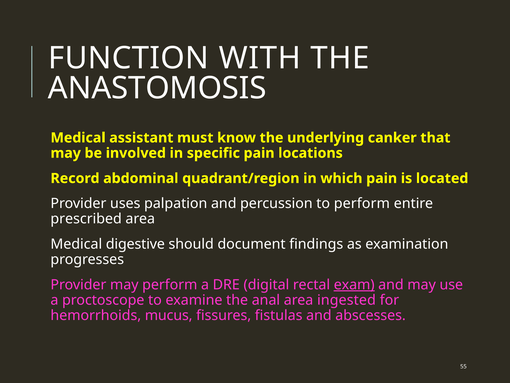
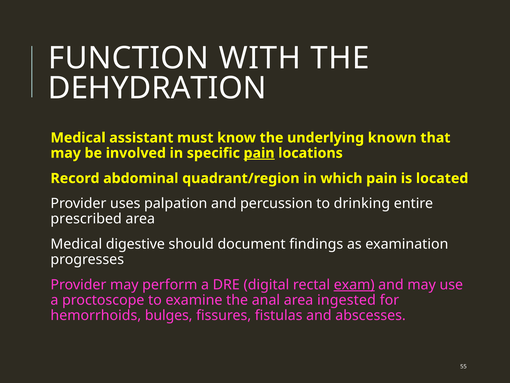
ANASTOMOSIS: ANASTOMOSIS -> DEHYDRATION
canker: canker -> known
pain at (259, 153) underline: none -> present
to perform: perform -> drinking
mucus: mucus -> bulges
